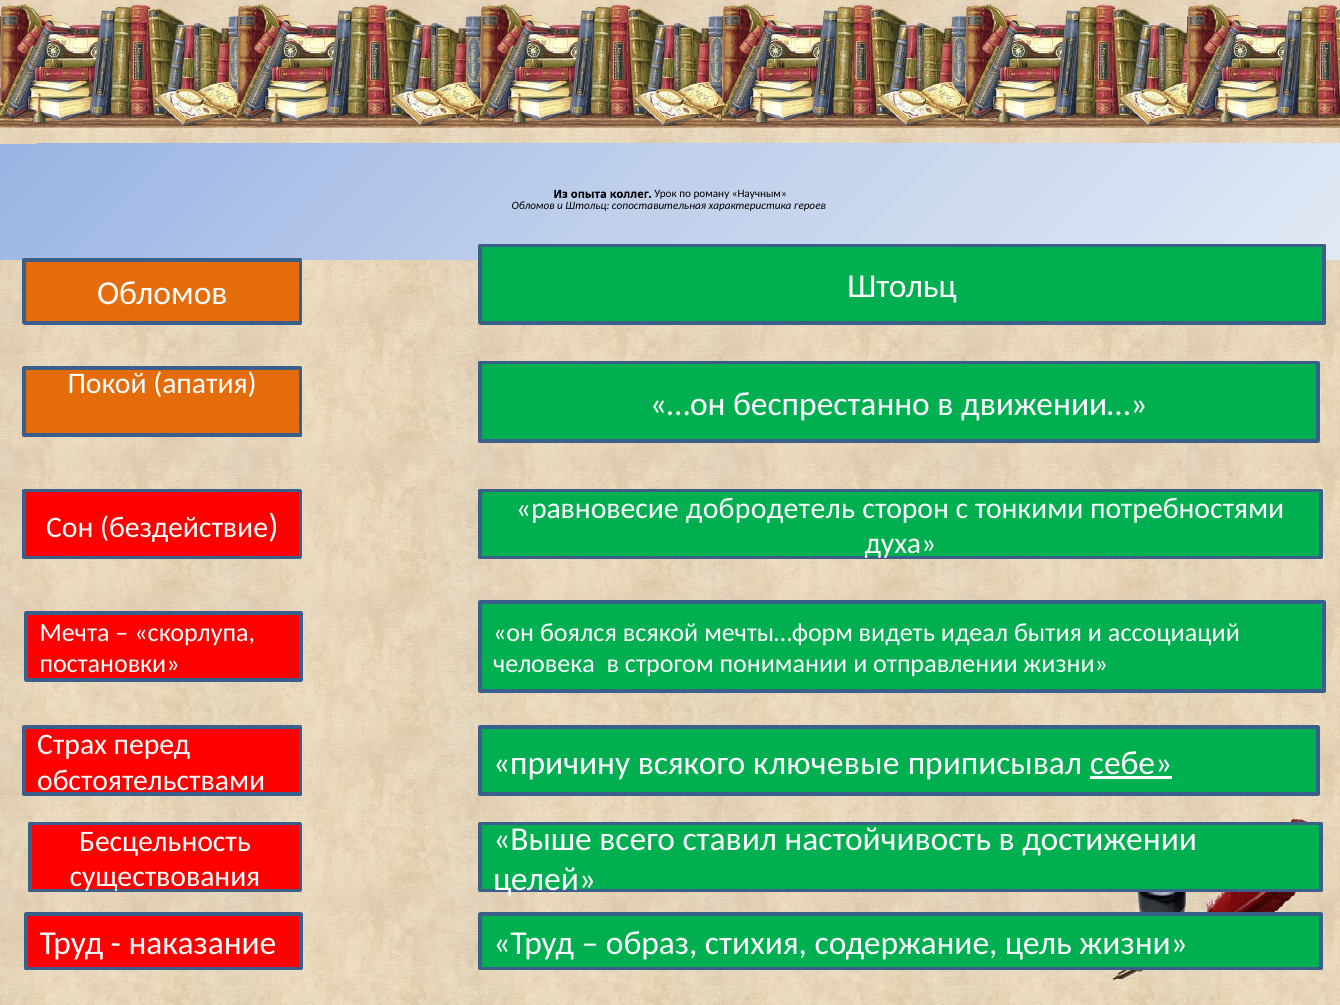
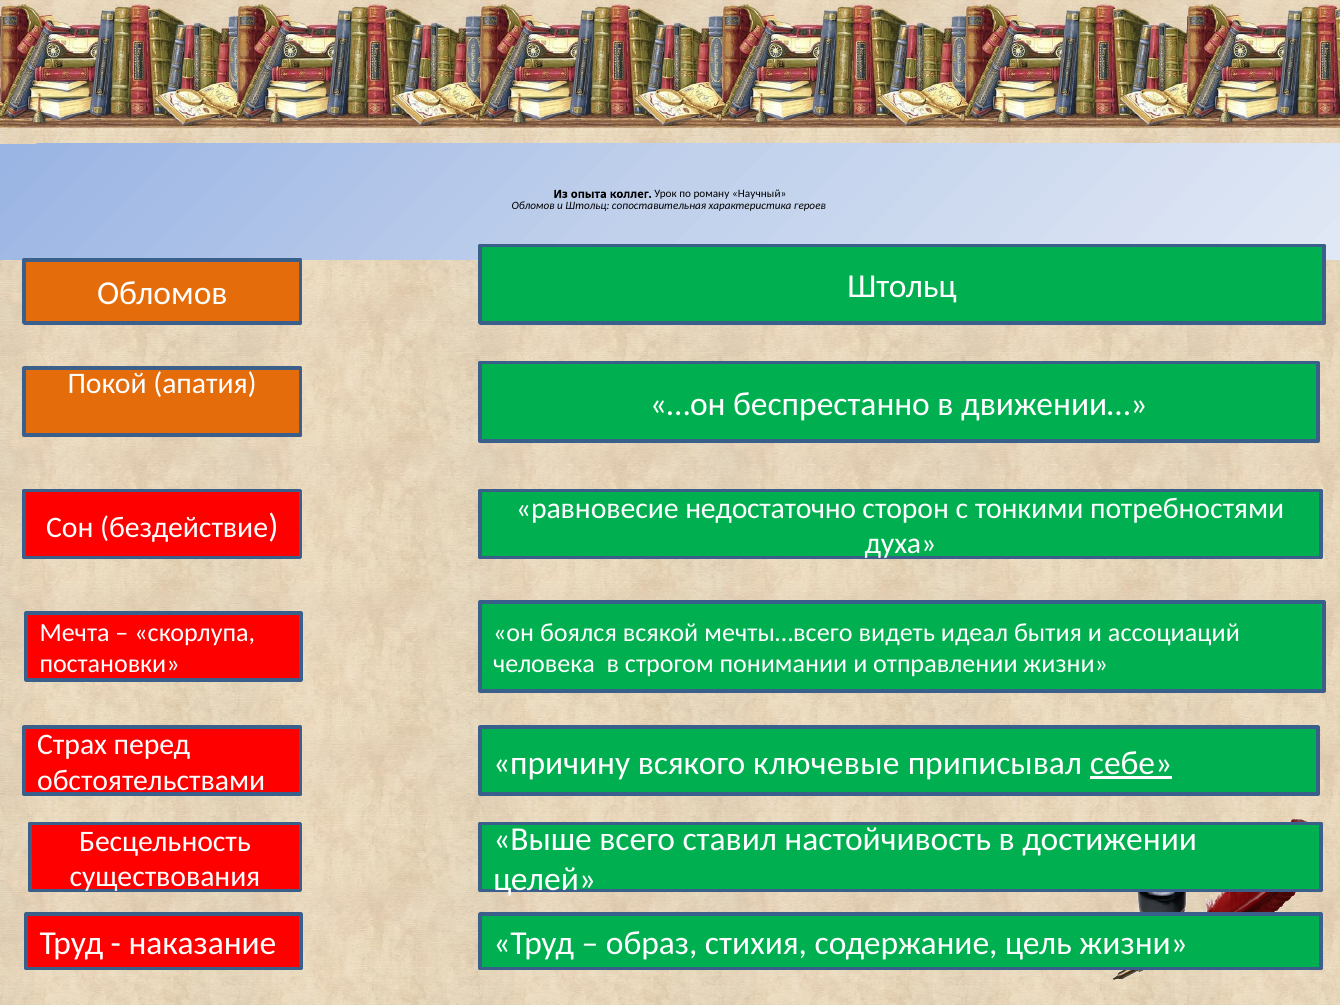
Научным: Научным -> Научный
добродетель: добродетель -> недостаточно
мечты…форм: мечты…форм -> мечты…всего
